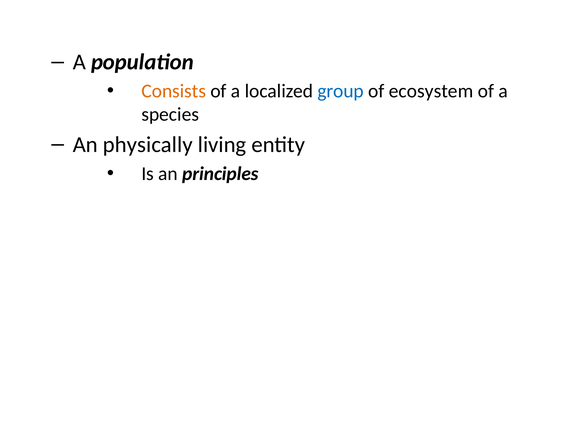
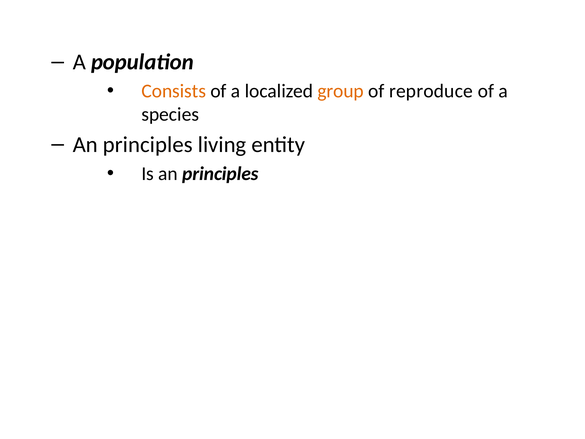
group colour: blue -> orange
ecosystem: ecosystem -> reproduce
physically at (148, 145): physically -> principles
